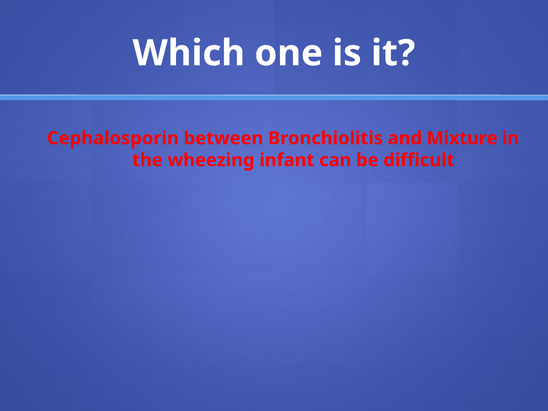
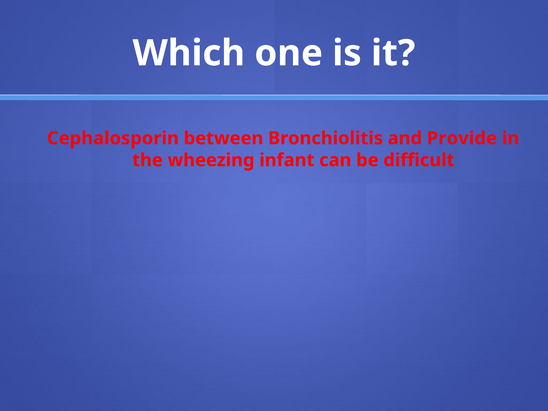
Mixture: Mixture -> Provide
